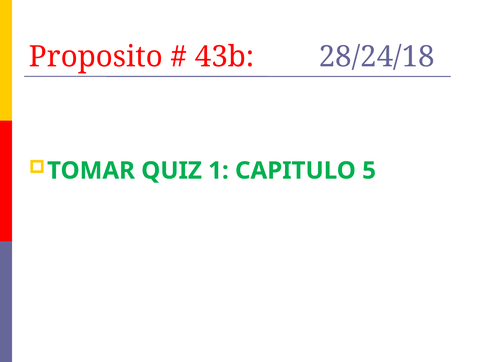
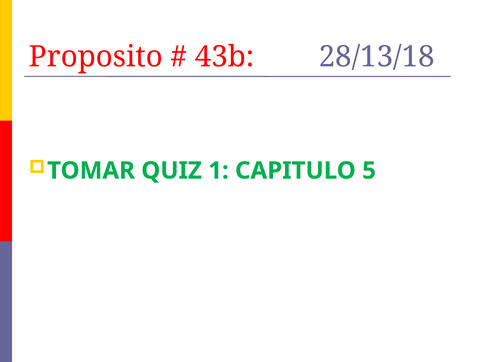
28/24/18: 28/24/18 -> 28/13/18
